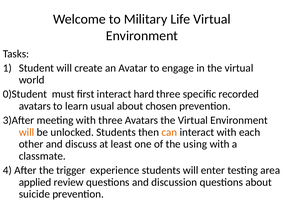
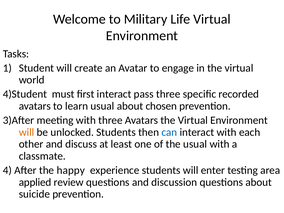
0)Student: 0)Student -> 4)Student
hard: hard -> pass
can colour: orange -> blue
the using: using -> usual
trigger: trigger -> happy
